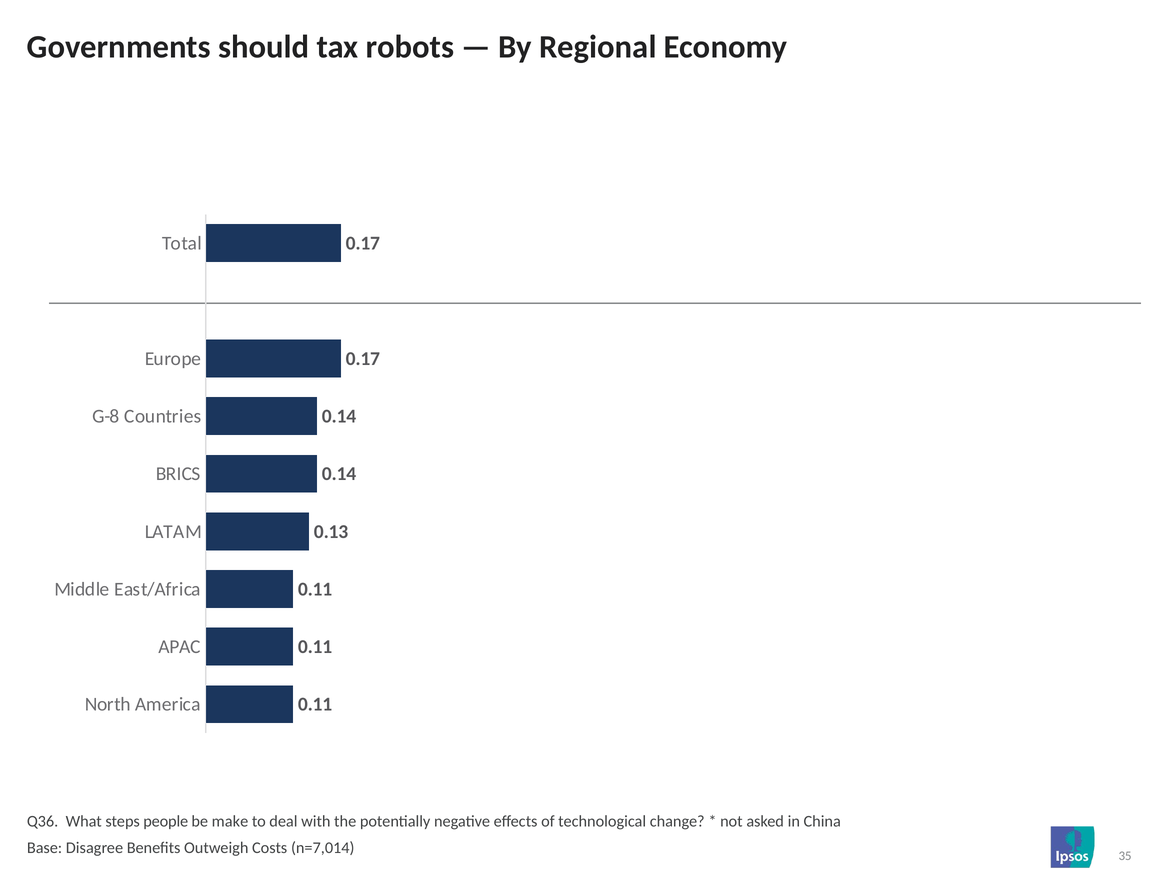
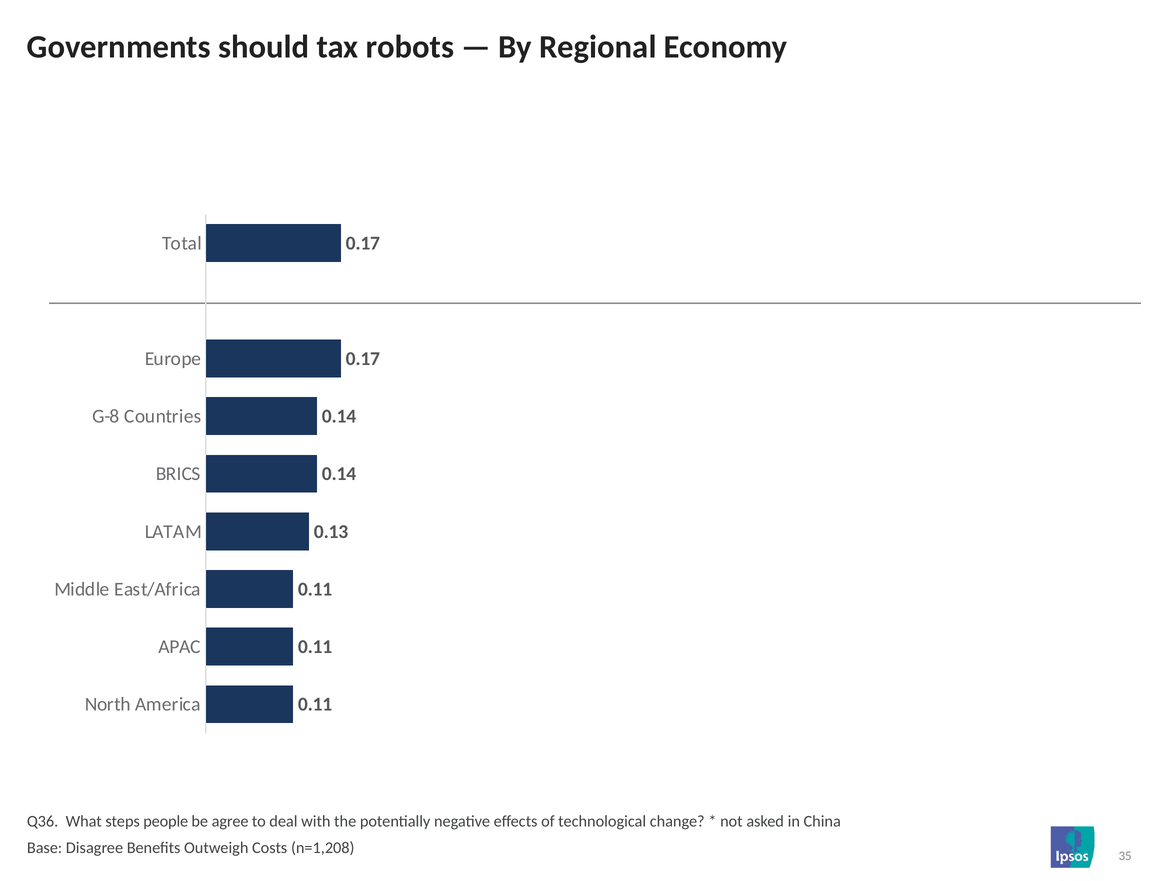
make: make -> agree
n=7,014: n=7,014 -> n=1,208
